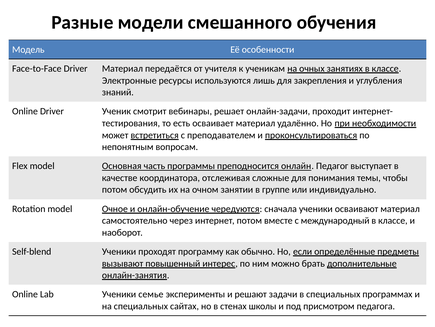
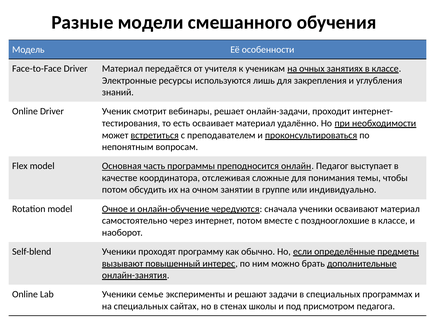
международный: международный -> позднооглохшие
